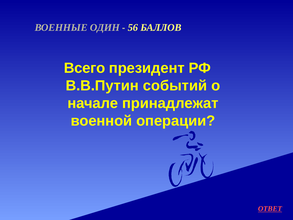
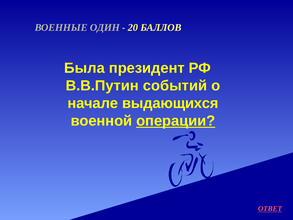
56: 56 -> 20
Всего: Всего -> Была
принадлежат: принадлежат -> выдающихся
операции underline: none -> present
